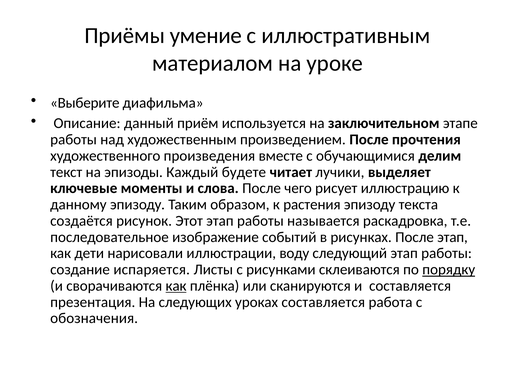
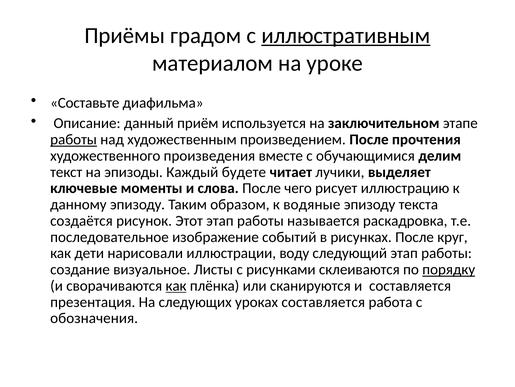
умение: умение -> градом
иллюстративным underline: none -> present
Выберите: Выберите -> Составьте
работы at (74, 139) underline: none -> present
растения: растения -> водяные
После этап: этап -> круг
испаряется: испаряется -> визуальное
